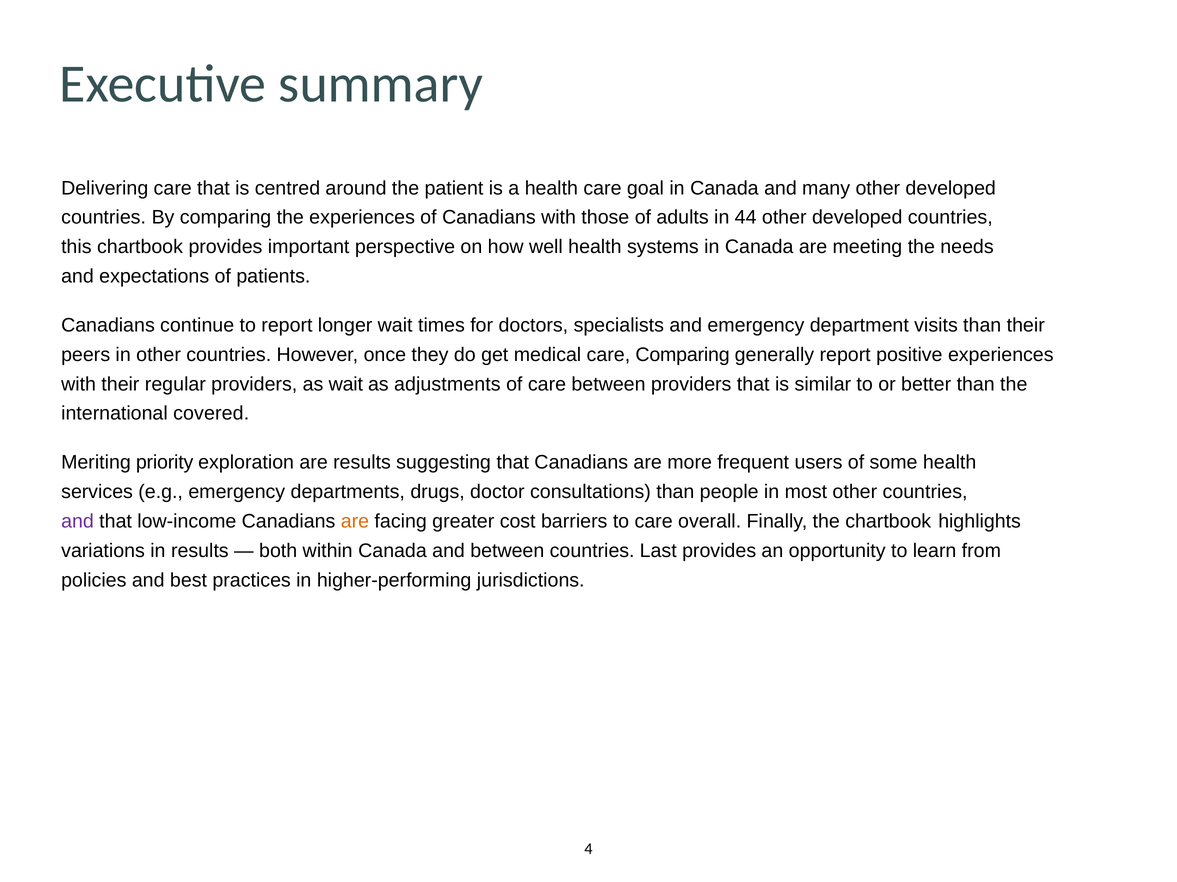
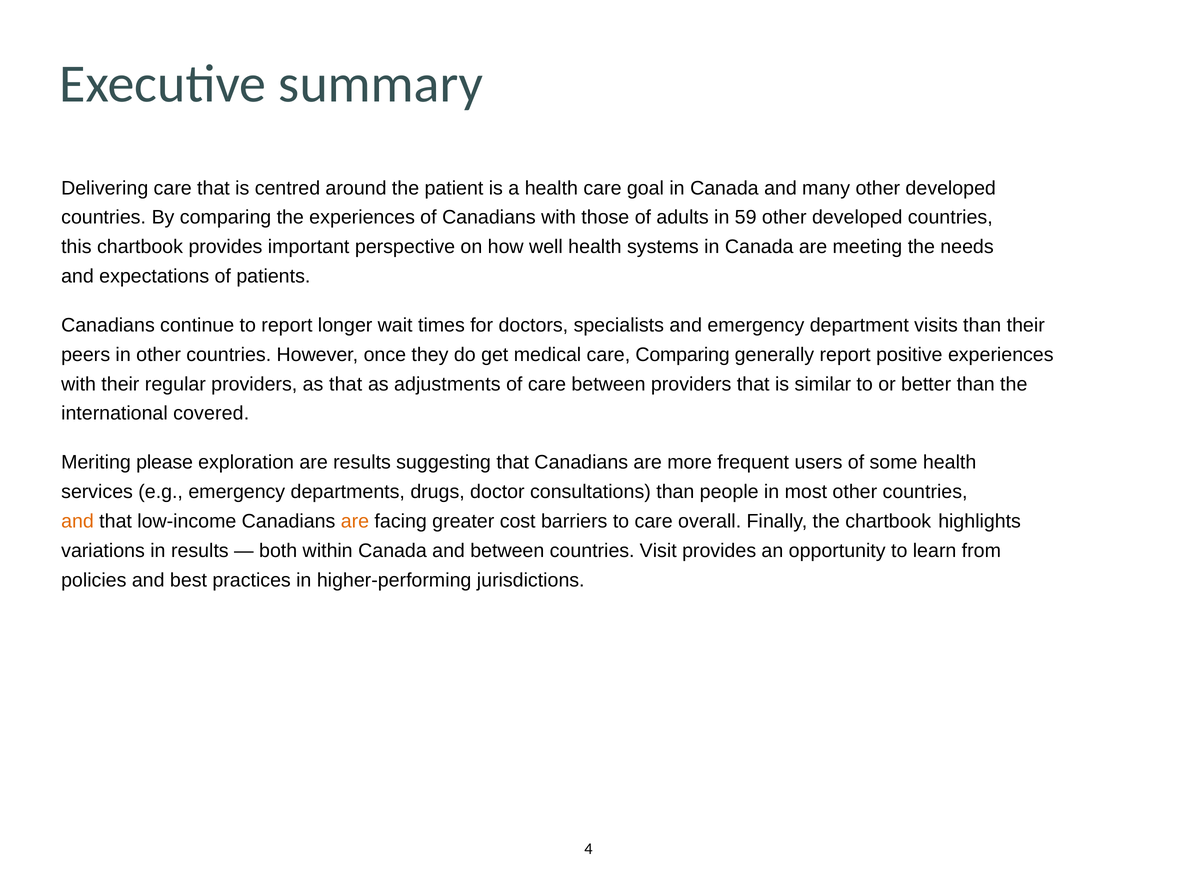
44: 44 -> 59
as wait: wait -> that
priority: priority -> please
and at (78, 522) colour: purple -> orange
Last: Last -> Visit
